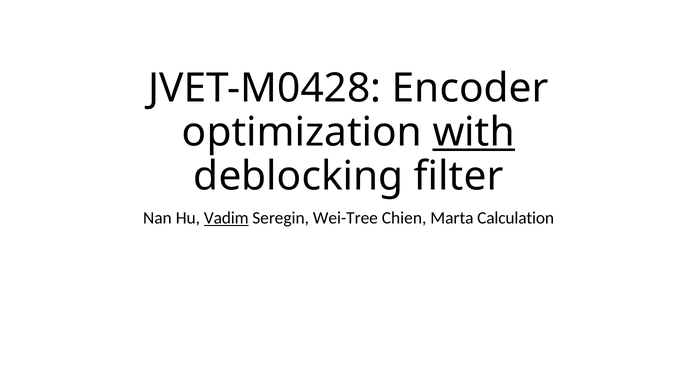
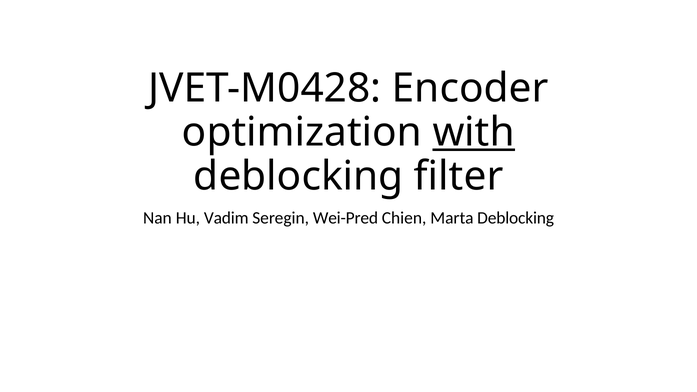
Vadim underline: present -> none
Wei-Tree: Wei-Tree -> Wei-Pred
Marta Calculation: Calculation -> Deblocking
